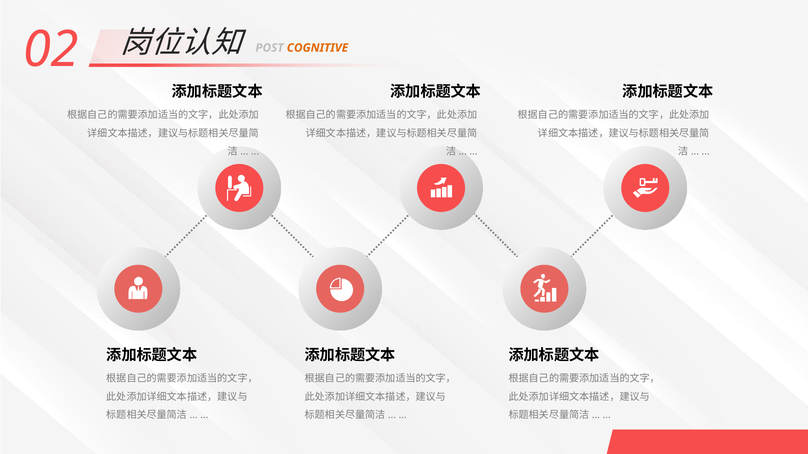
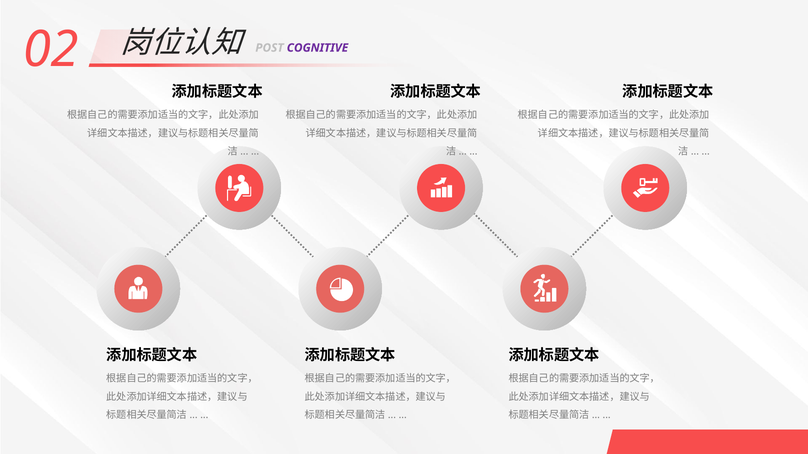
COGNITIVE colour: orange -> purple
